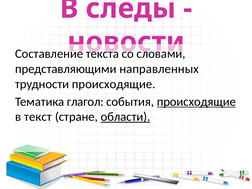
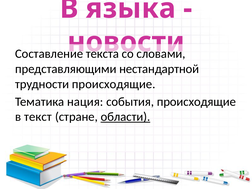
следы: следы -> языка
направленных: направленных -> нестандартной
глагол: глагол -> нация
происходящие at (196, 102) underline: present -> none
